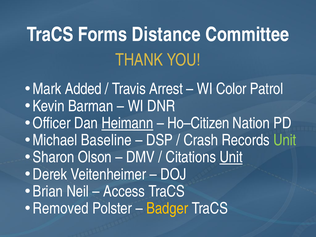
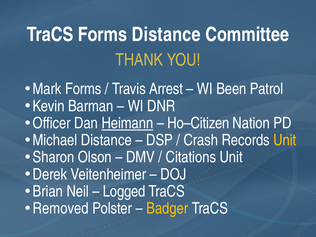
Mark Added: Added -> Forms
Color: Color -> Been
Michael Baseline: Baseline -> Distance
Unit at (285, 140) colour: light green -> yellow
Unit at (231, 157) underline: present -> none
Access: Access -> Logged
